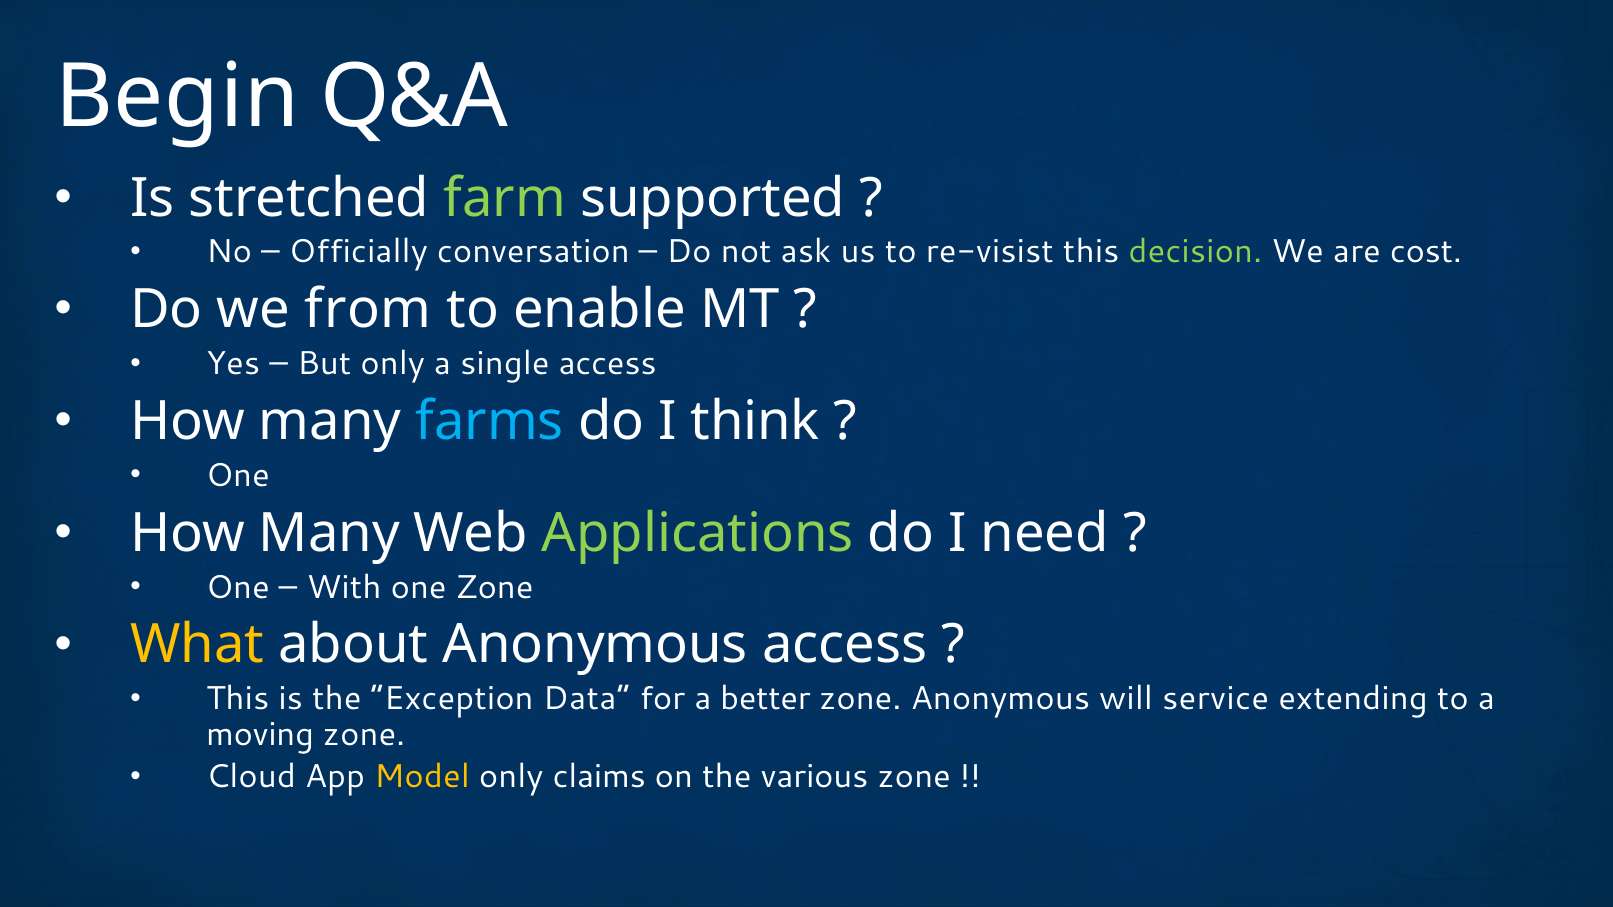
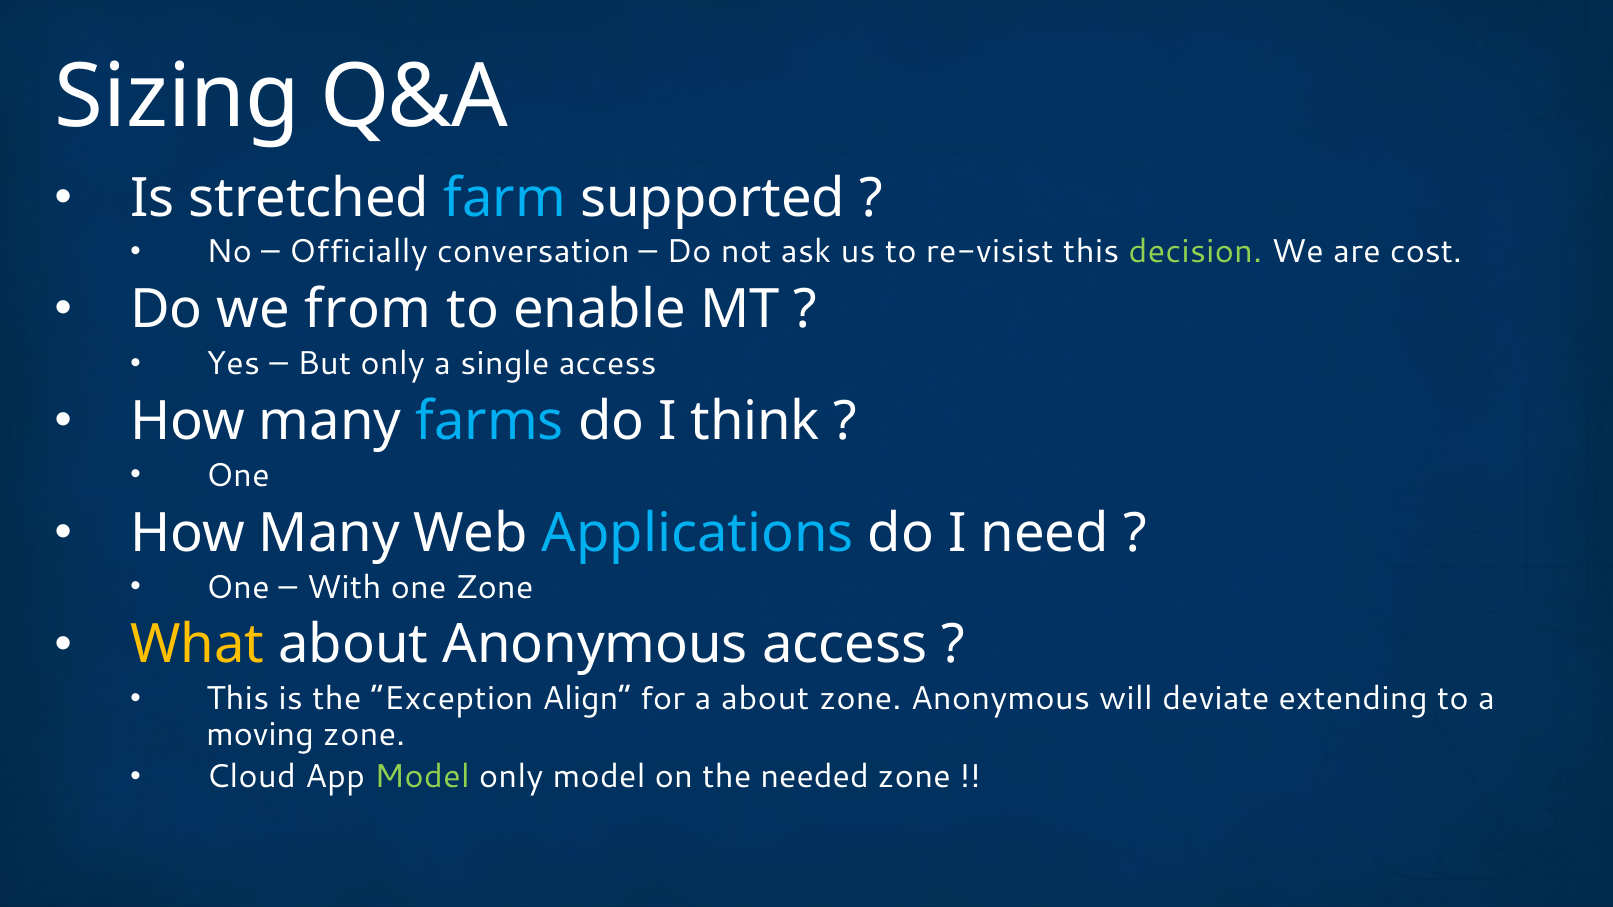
Begin: Begin -> Sizing
farm colour: light green -> light blue
Applications colour: light green -> light blue
Data: Data -> Align
a better: better -> about
service: service -> deviate
Model at (422, 777) colour: yellow -> light green
only claims: claims -> model
various: various -> needed
